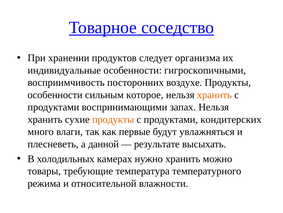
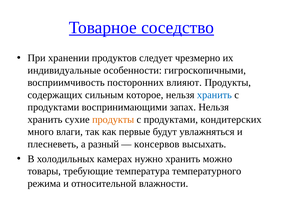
организма: организма -> чрезмерно
воздухе: воздухе -> влияют
особенности at (55, 95): особенности -> содержащих
хранить at (214, 95) colour: orange -> blue
данной: данной -> разный
результате: результате -> консервов
